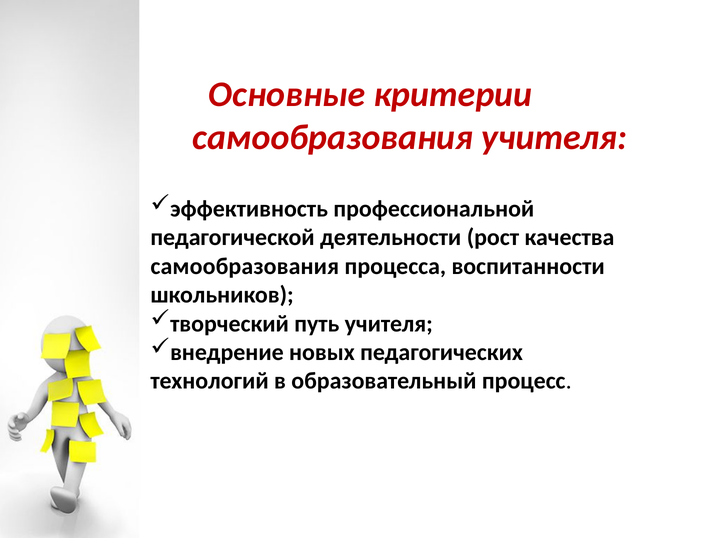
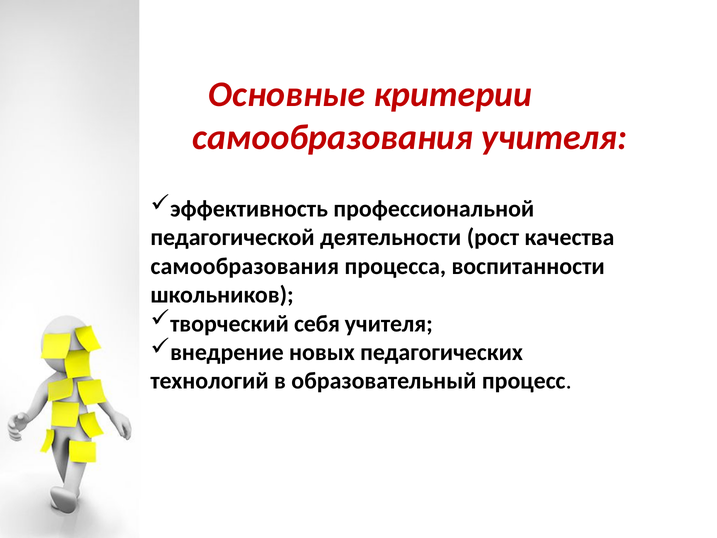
путь: путь -> себя
